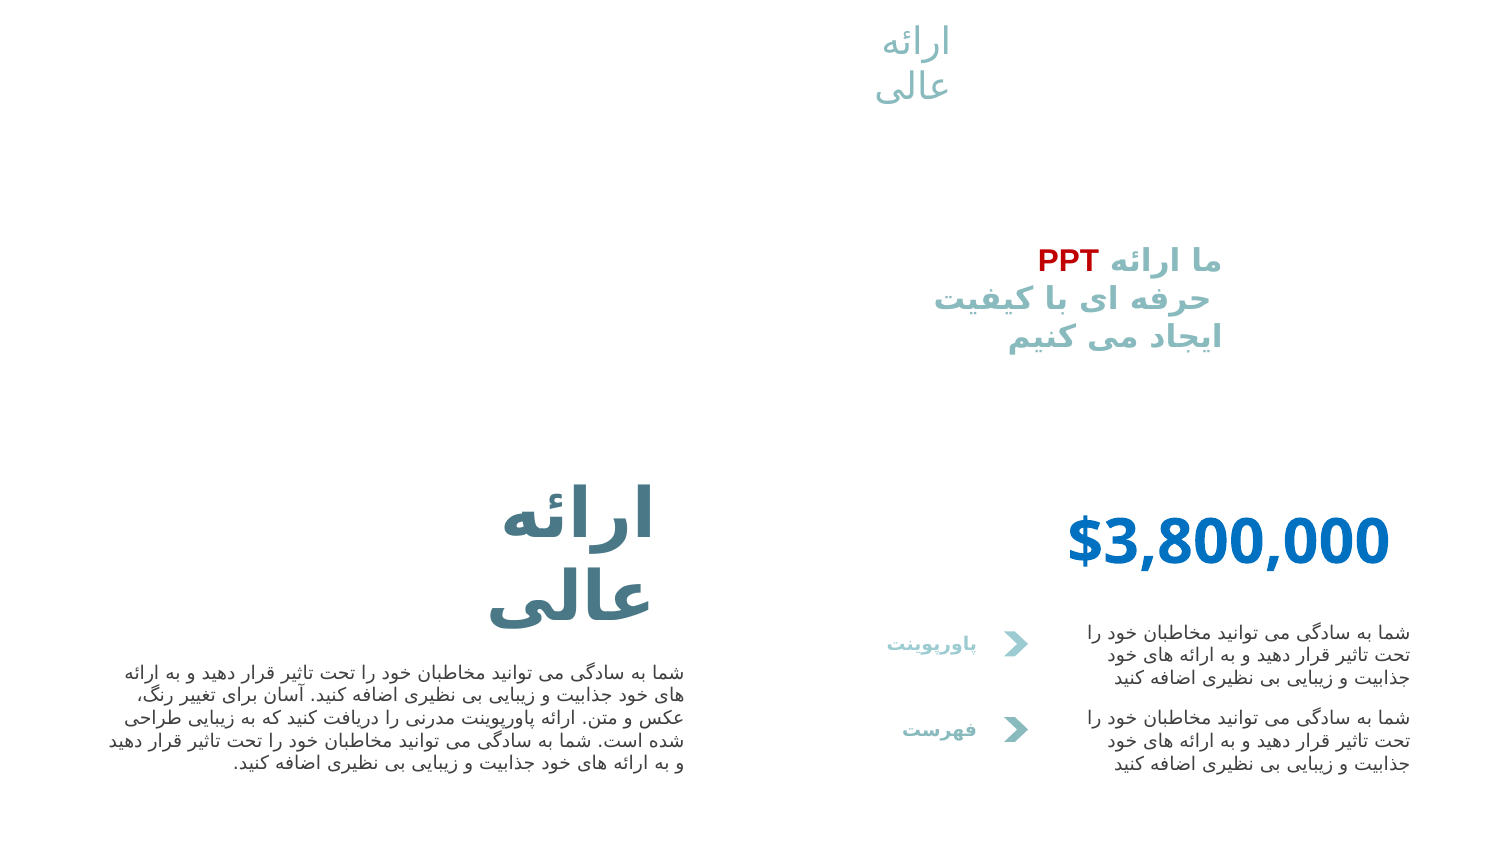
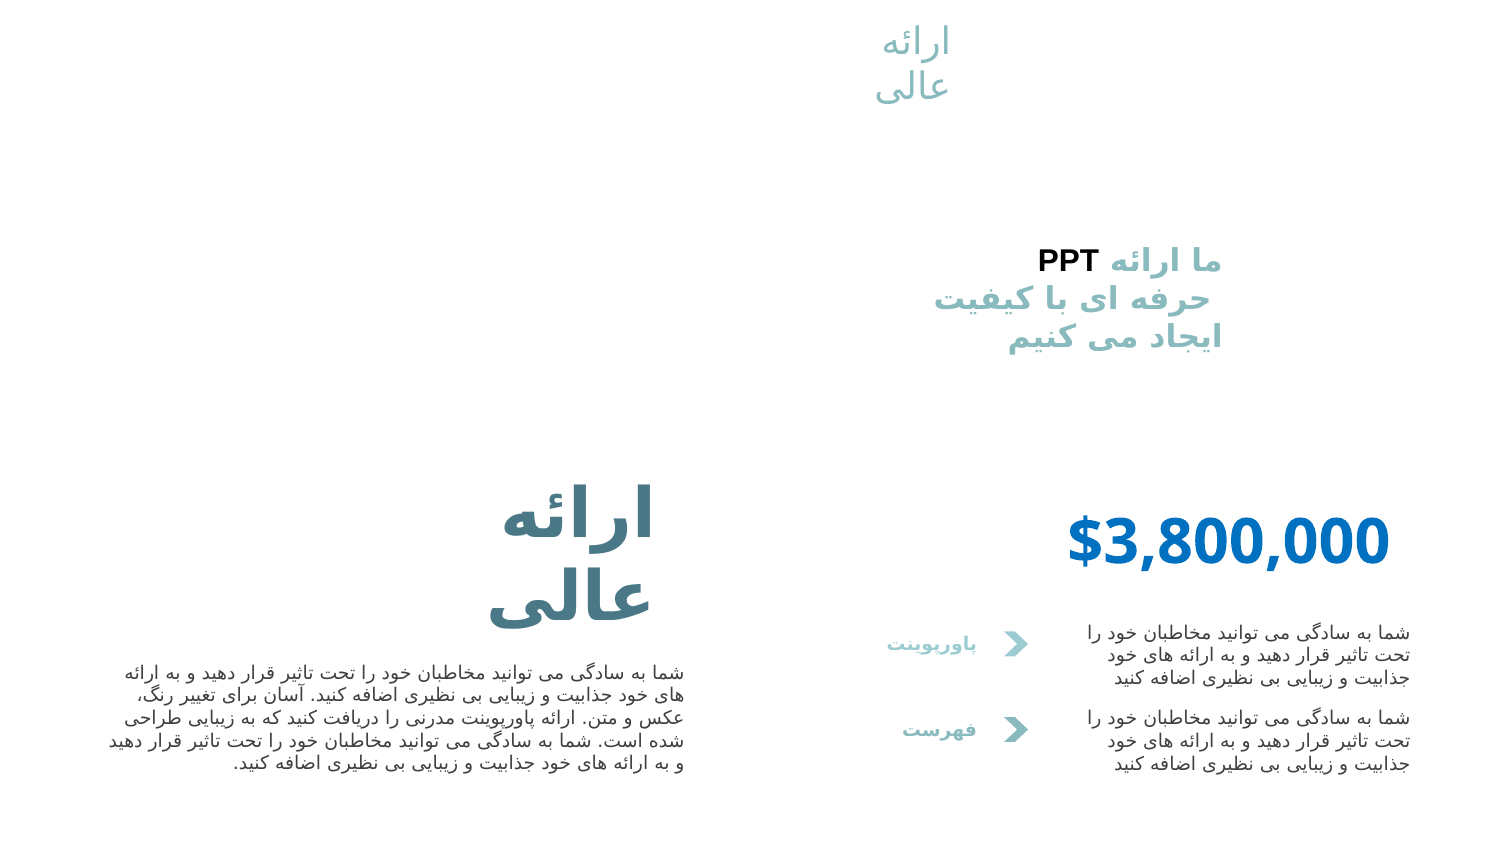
PPT colour: red -> black
